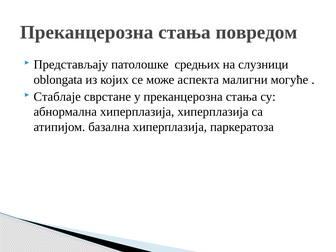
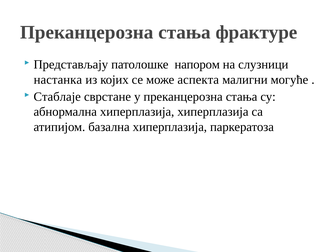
повредом: повредом -> фрактуре
средњих: средњих -> напором
oblongata: oblongata -> настанка
